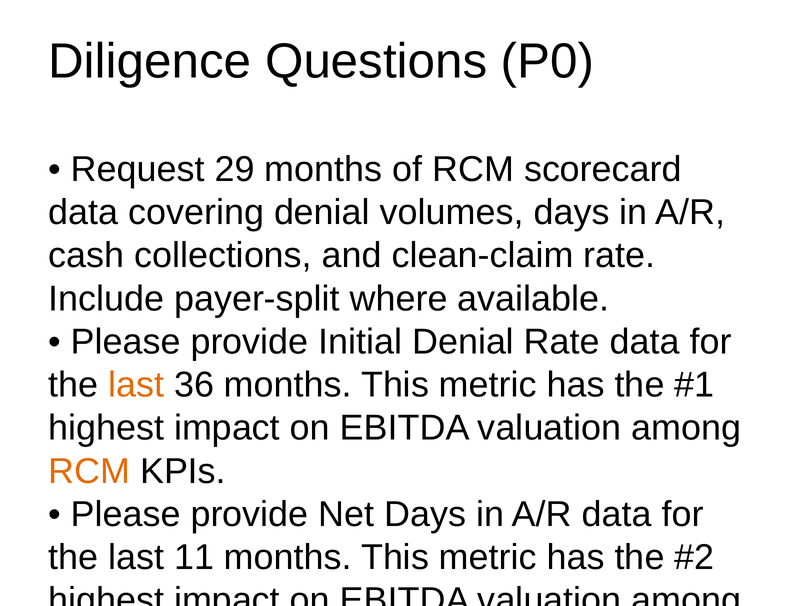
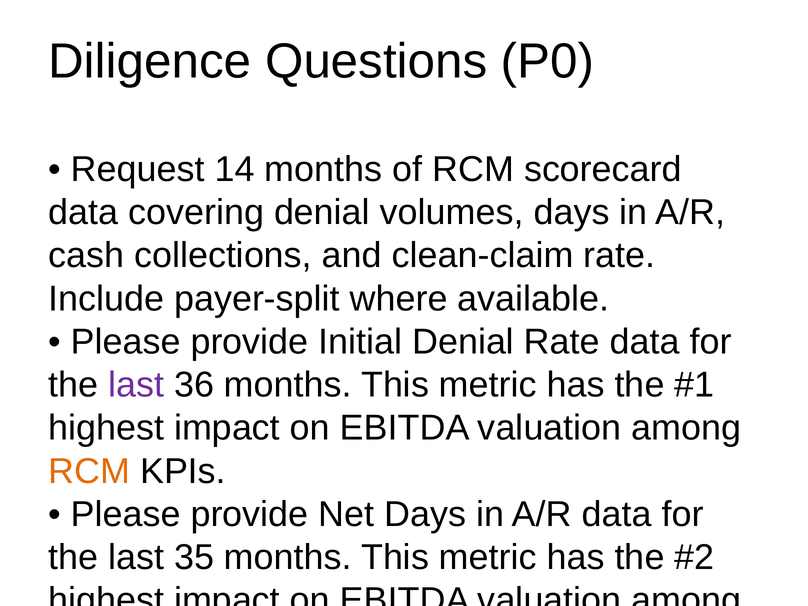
29: 29 -> 14
last at (136, 385) colour: orange -> purple
11: 11 -> 35
